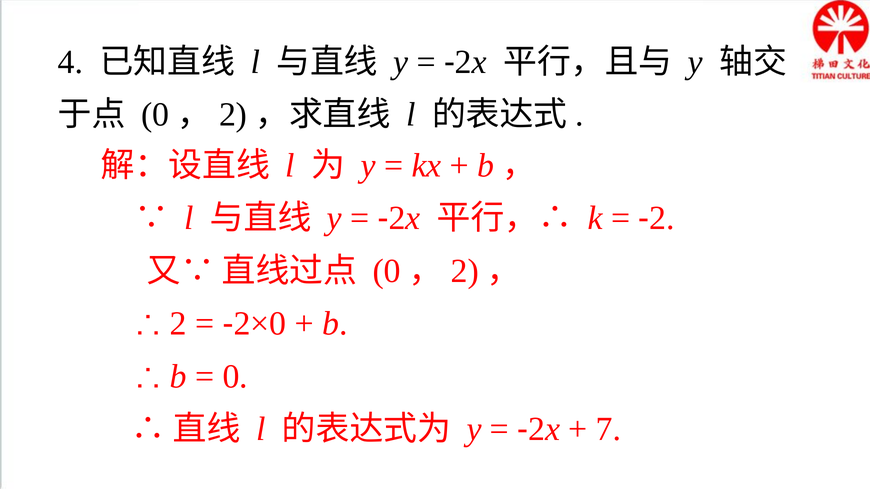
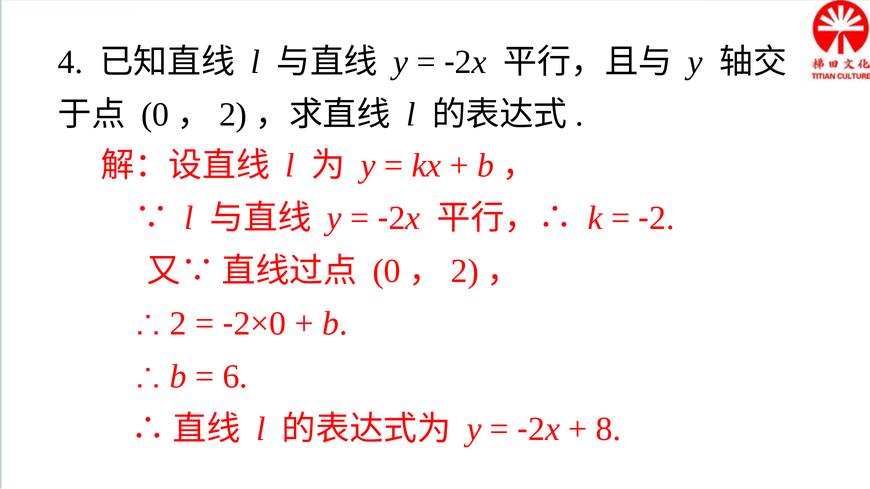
0 at (235, 377): 0 -> 6
7: 7 -> 8
